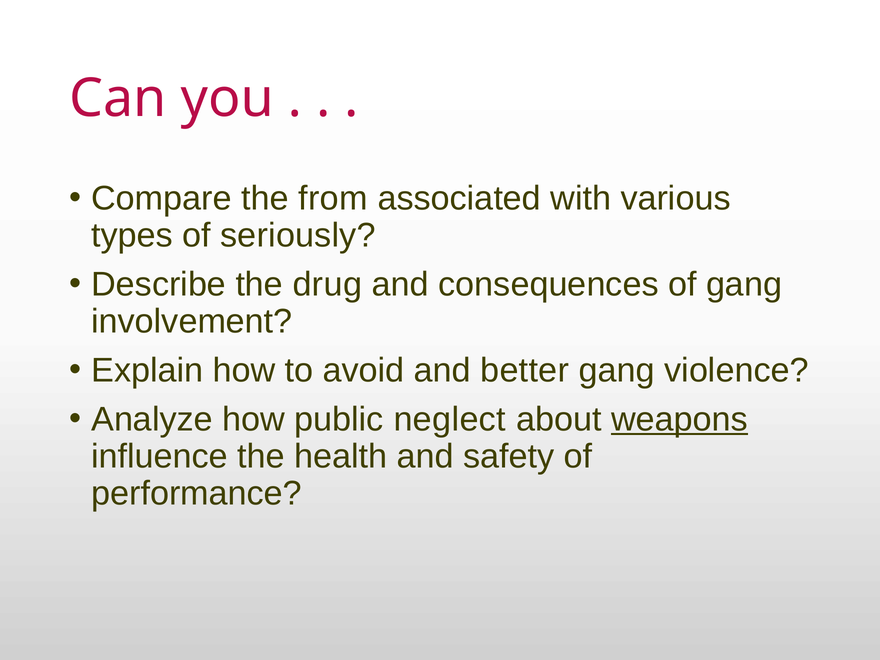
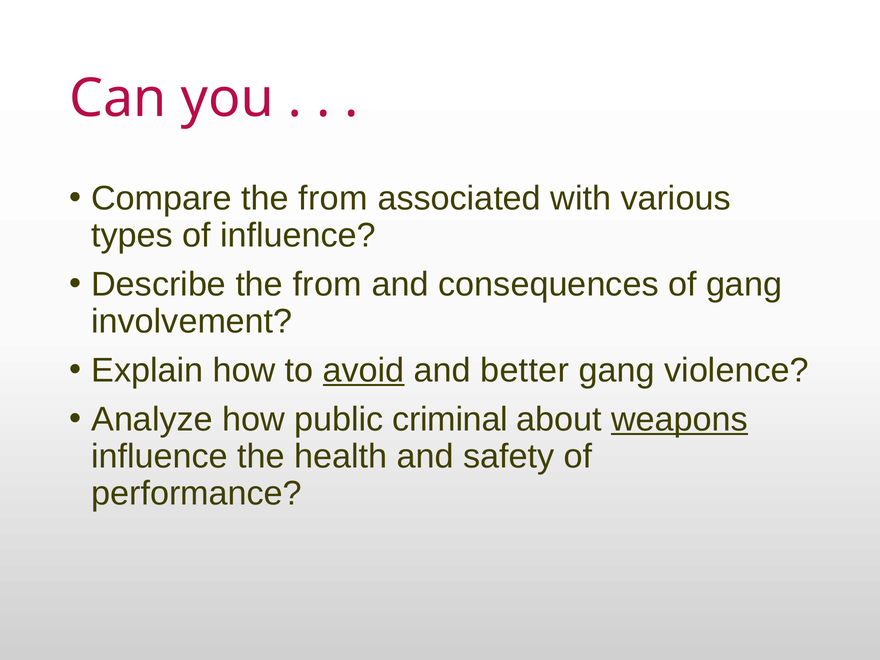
of seriously: seriously -> influence
Describe the drug: drug -> from
avoid underline: none -> present
neglect: neglect -> criminal
